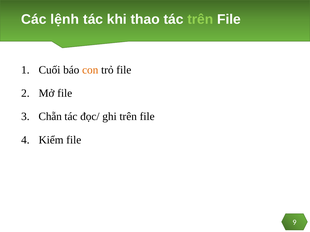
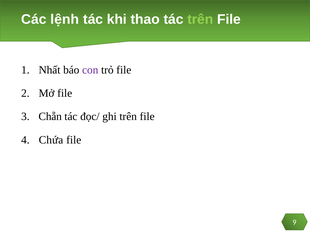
Cuối: Cuối -> Nhất
con colour: orange -> purple
Kiểm: Kiểm -> Chứa
